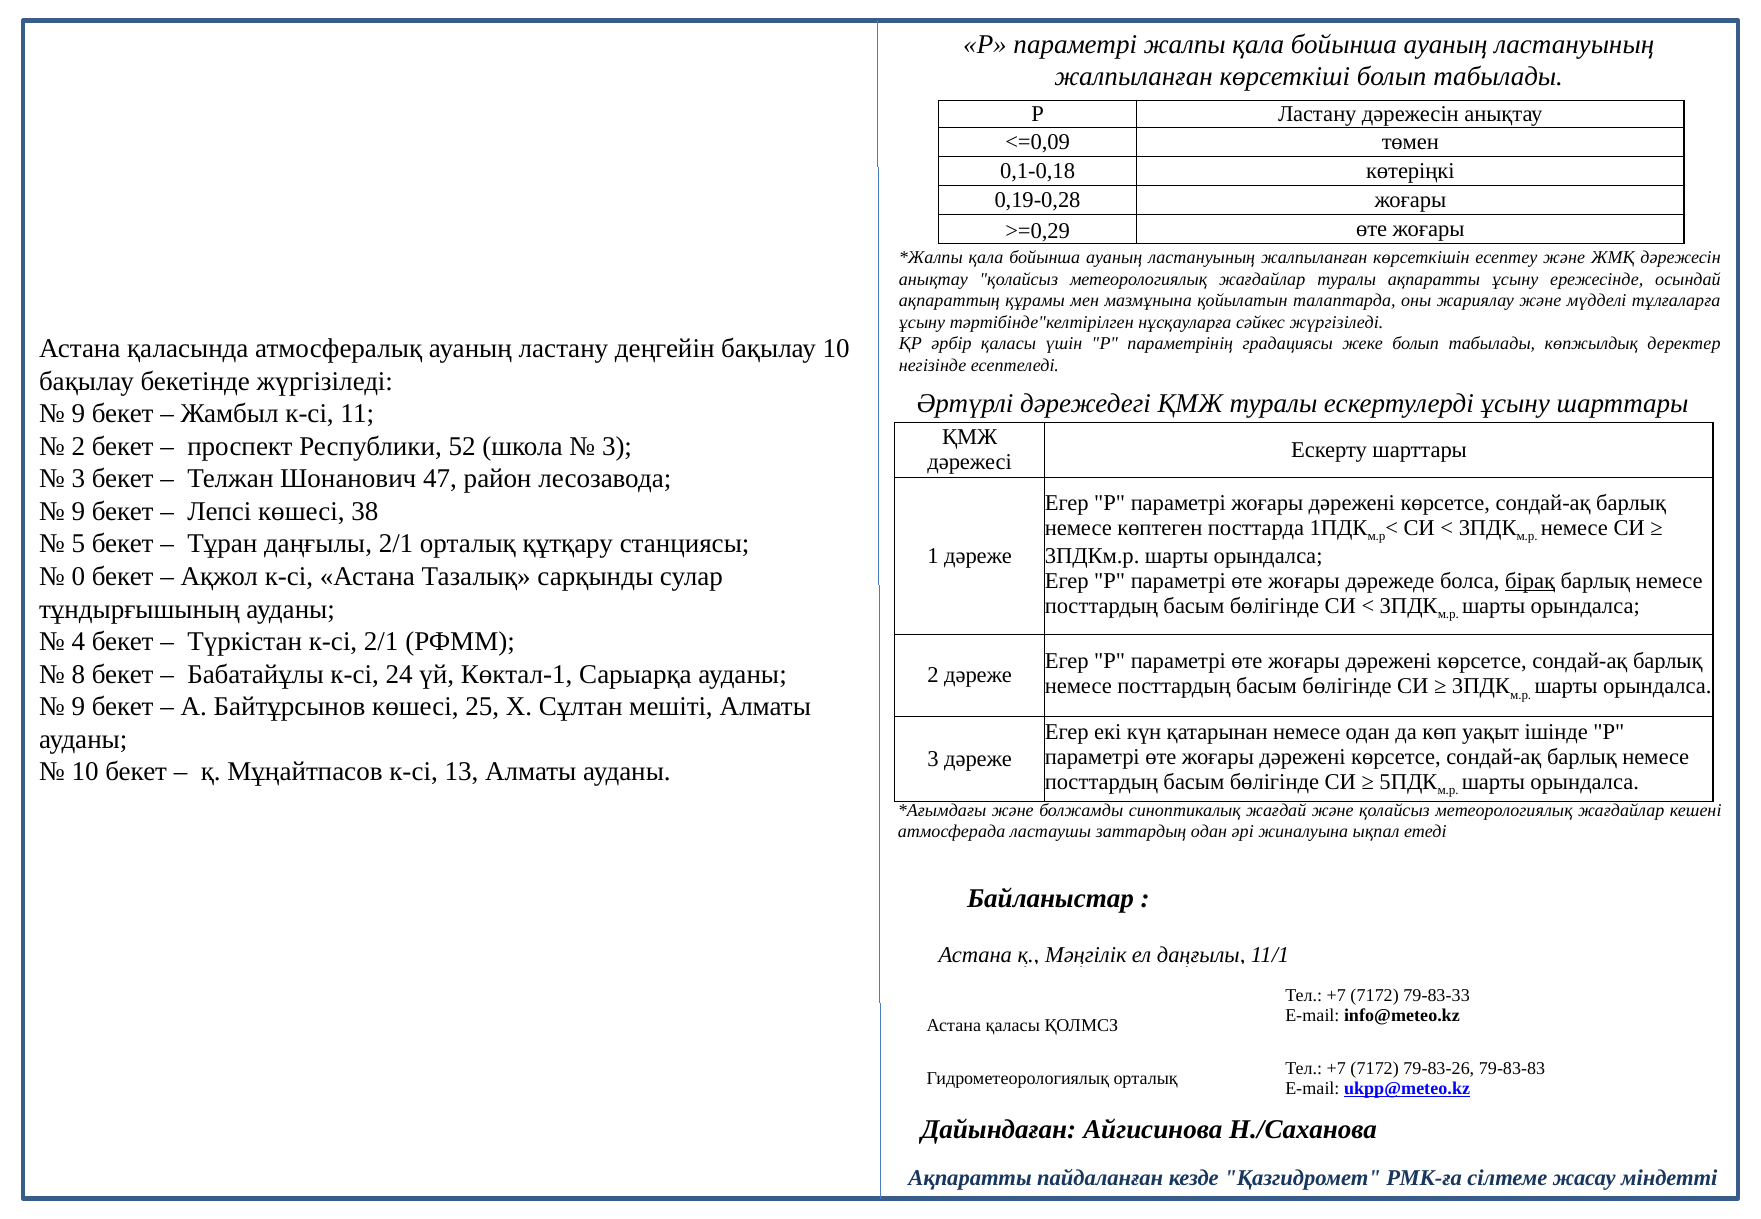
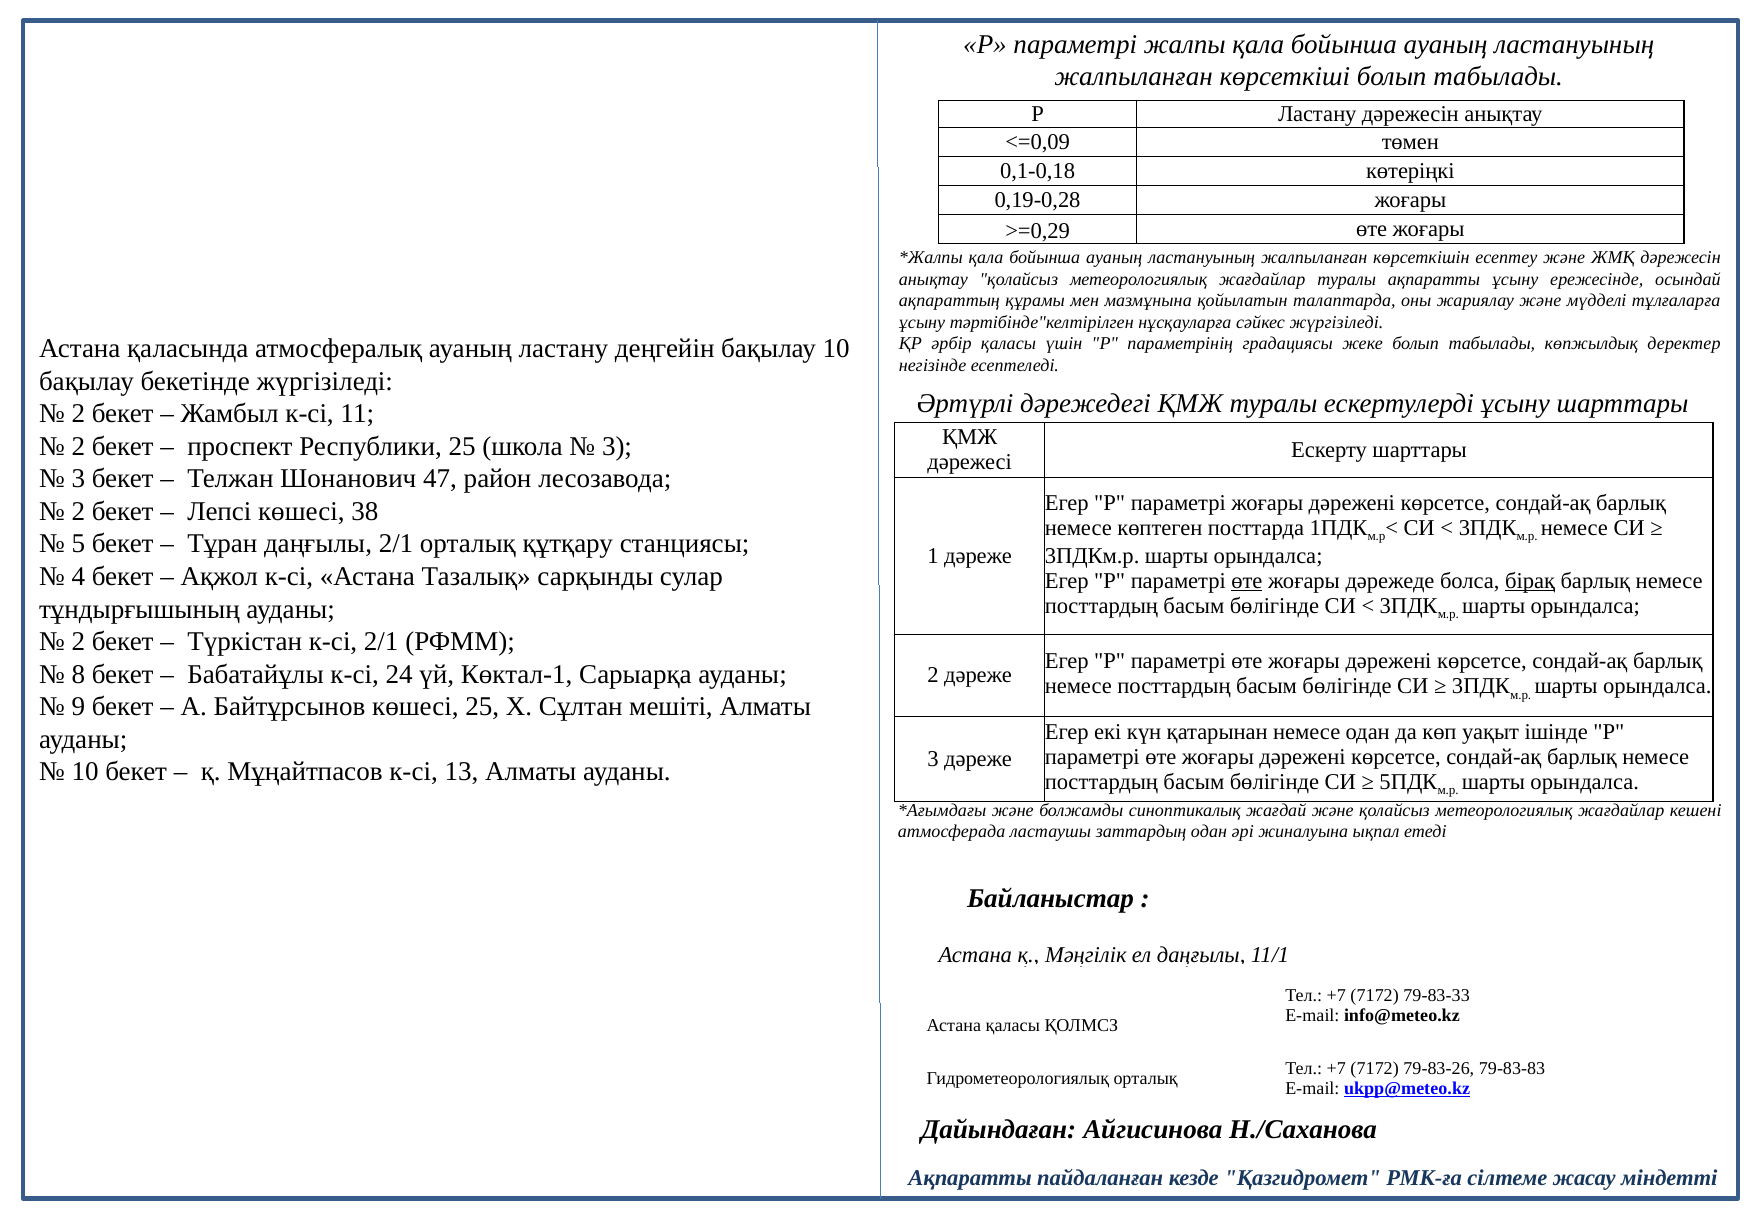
9 at (78, 414): 9 -> 2
Республики 52: 52 -> 25
9 at (78, 512): 9 -> 2
0: 0 -> 4
өте at (1247, 581) underline: none -> present
4 at (78, 642): 4 -> 2
